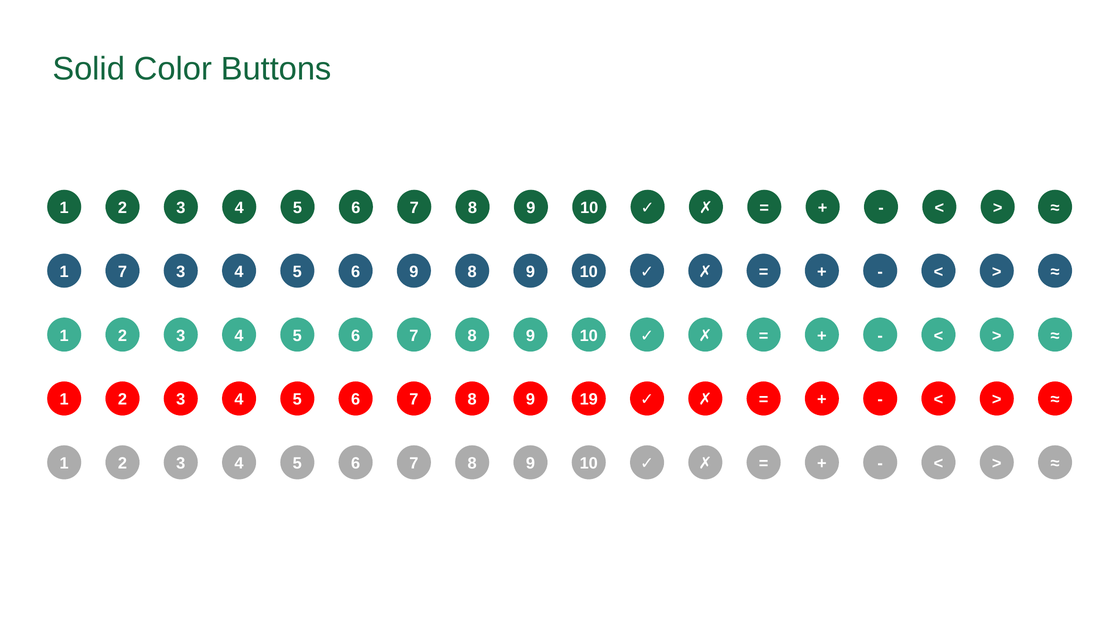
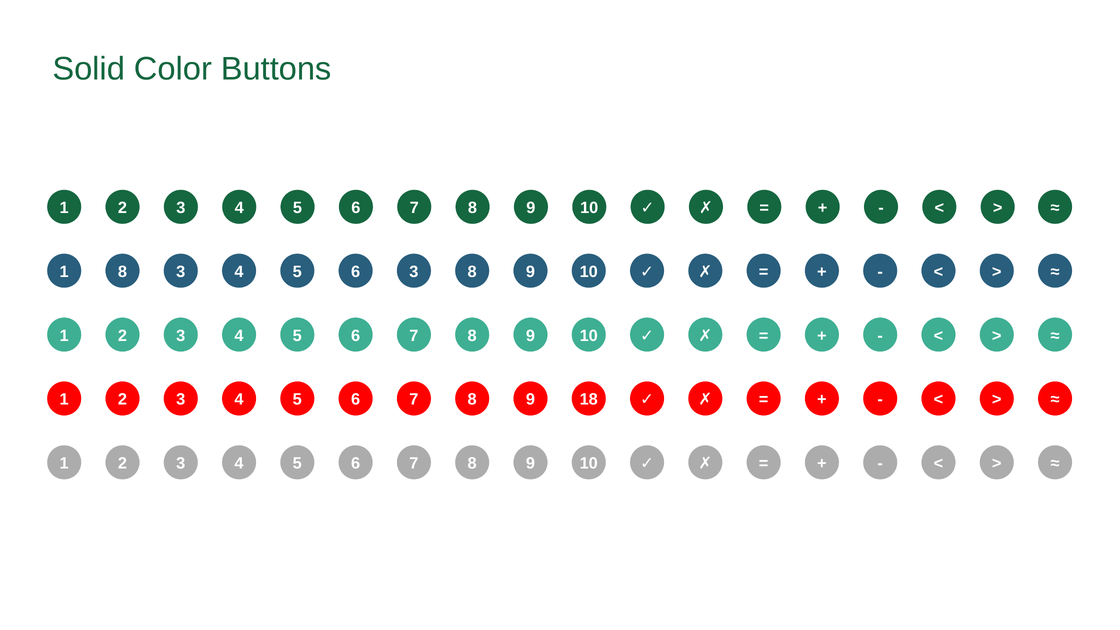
1 7: 7 -> 8
6 9: 9 -> 3
19: 19 -> 18
